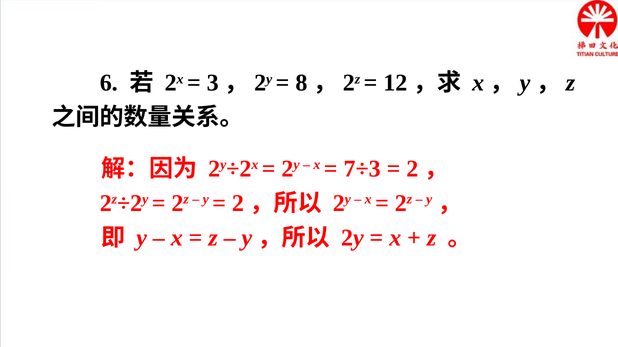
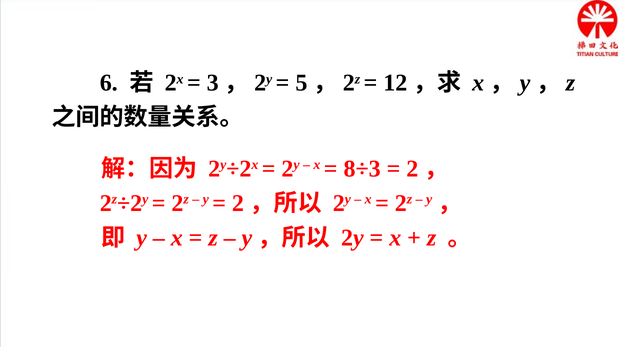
8: 8 -> 5
7÷3: 7÷3 -> 8÷3
